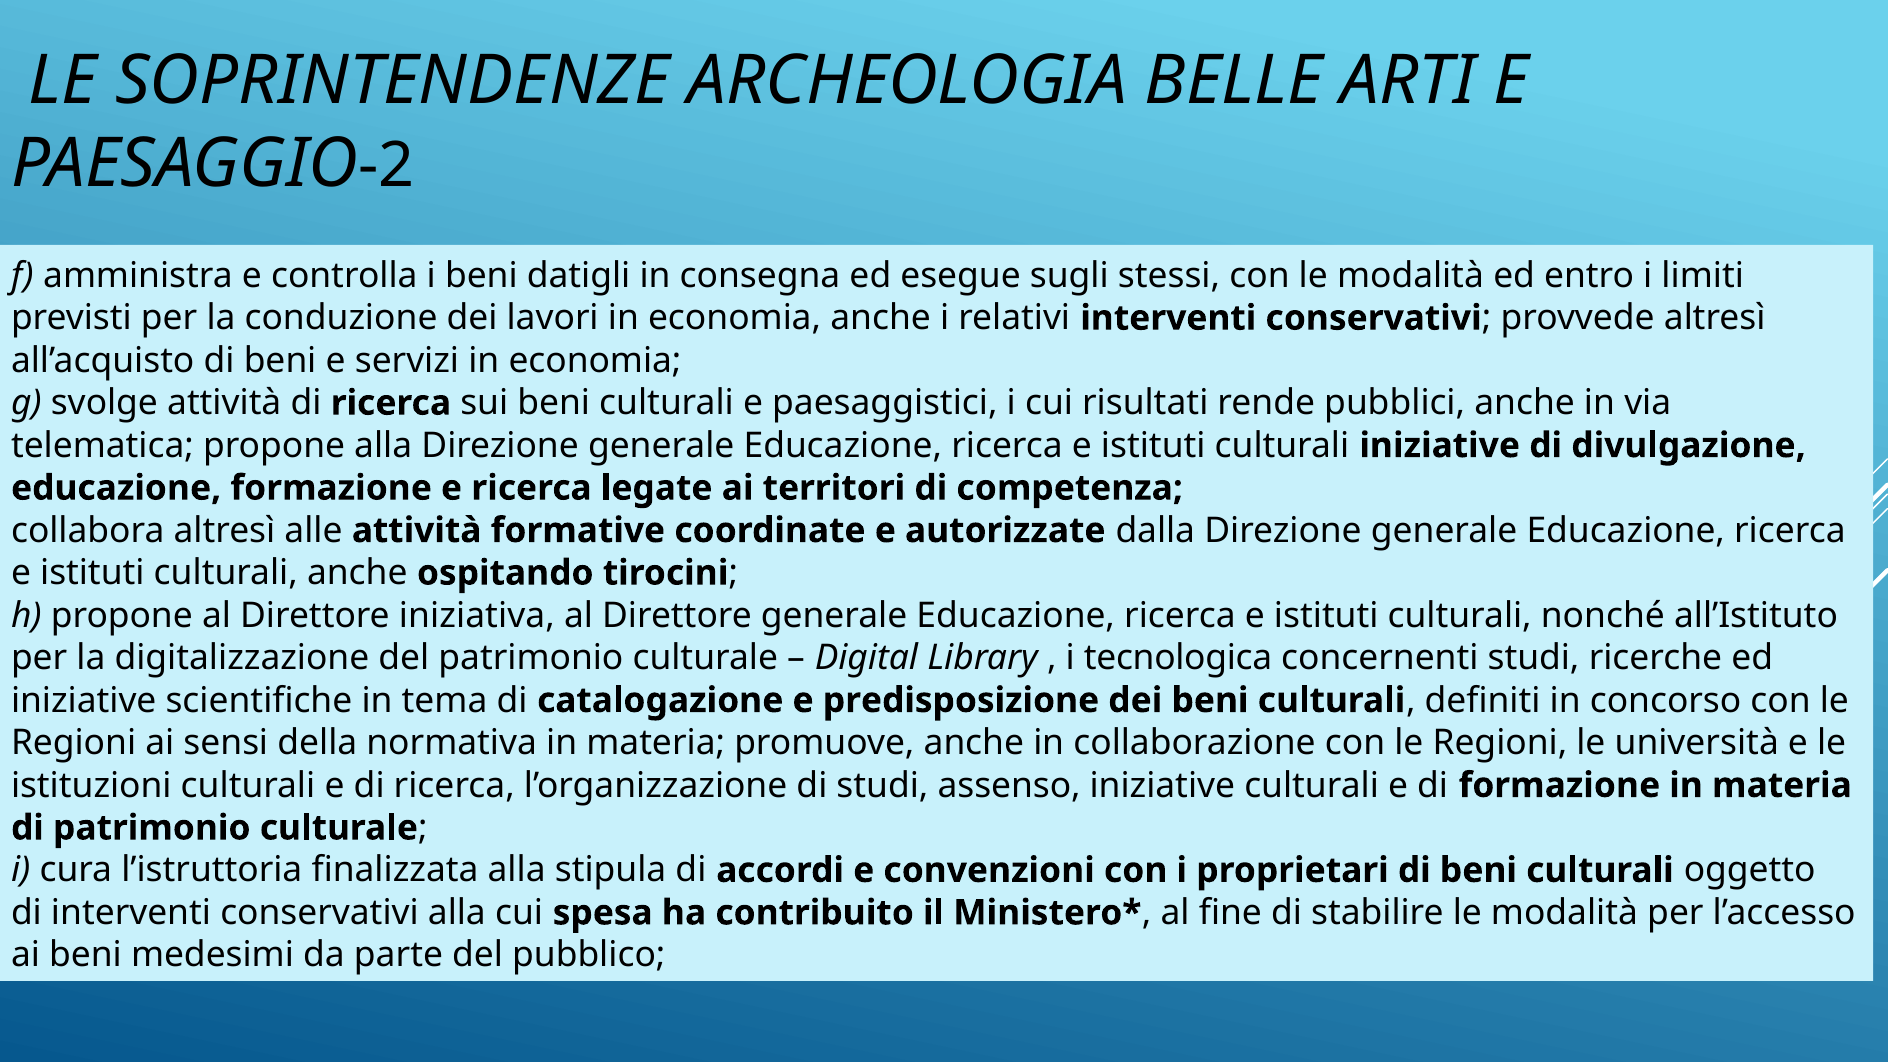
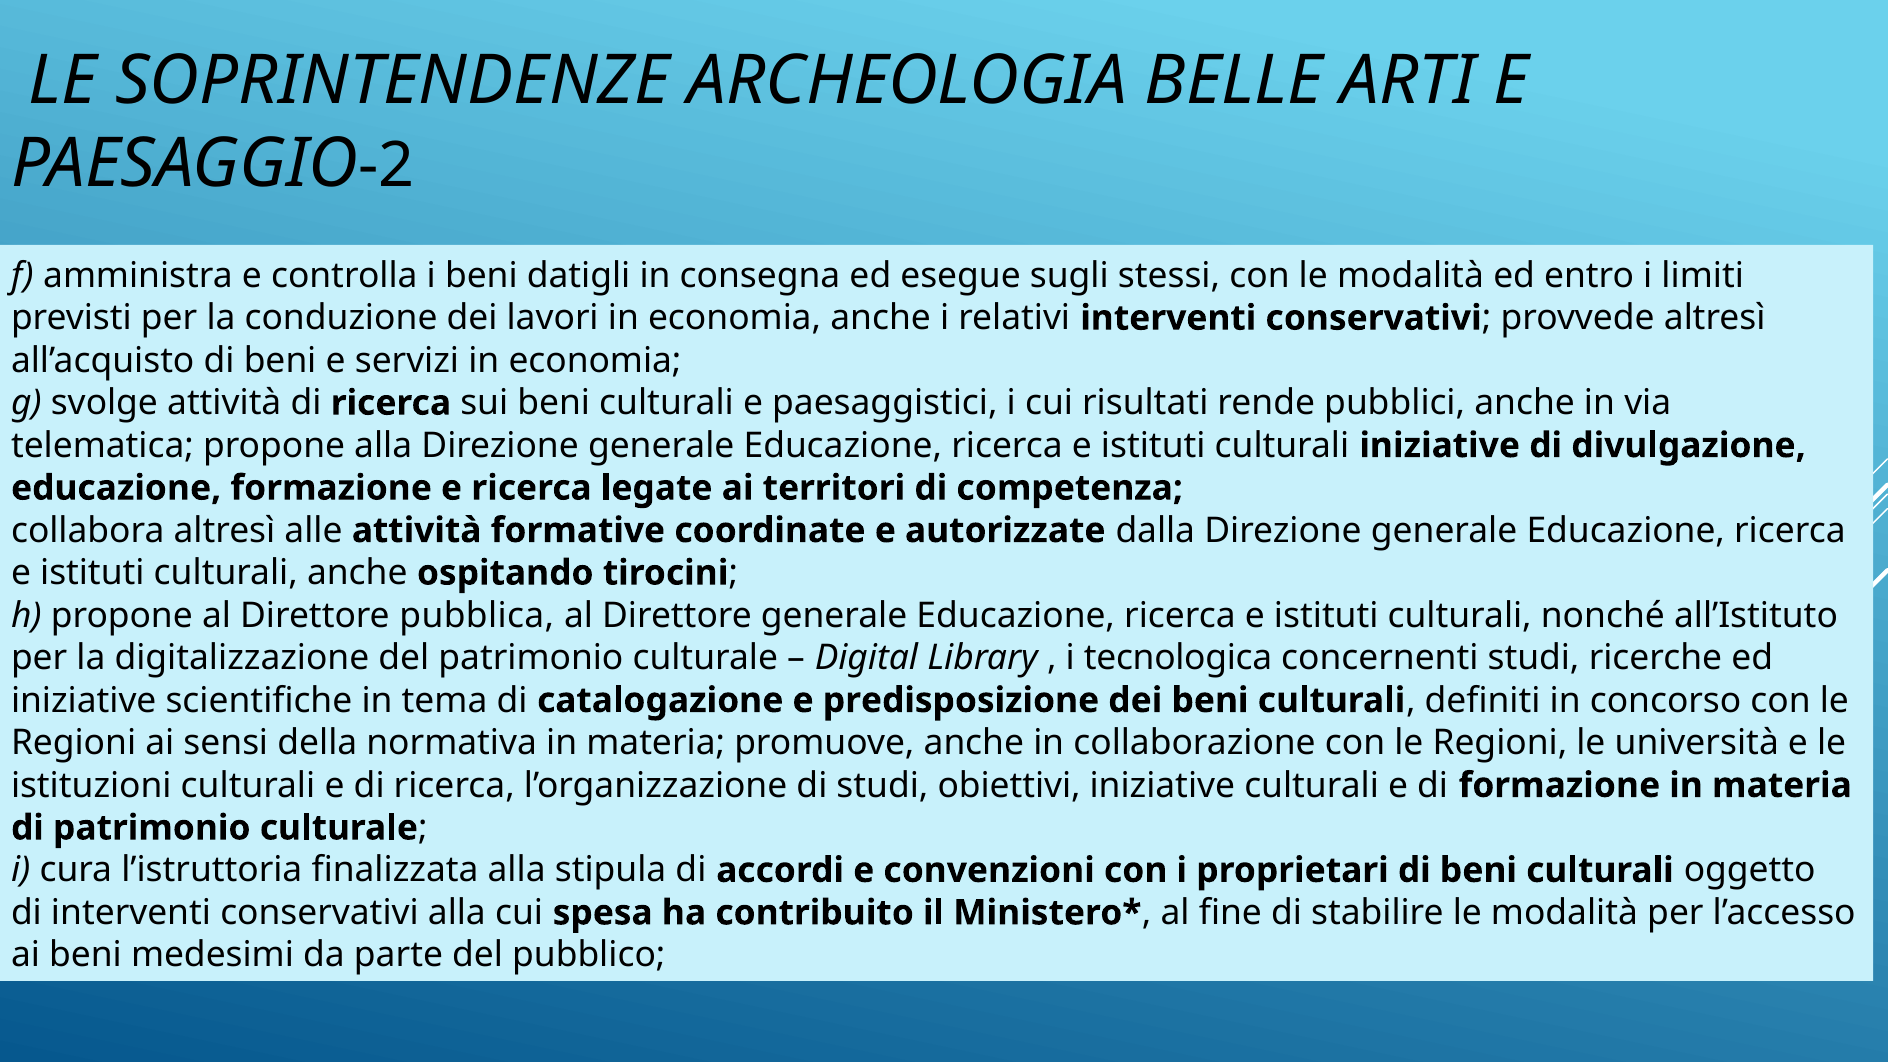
iniziativa: iniziativa -> pubblica
assenso: assenso -> obiettivi
